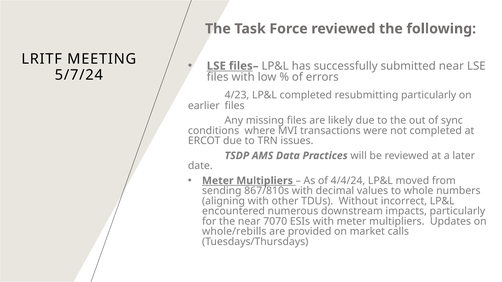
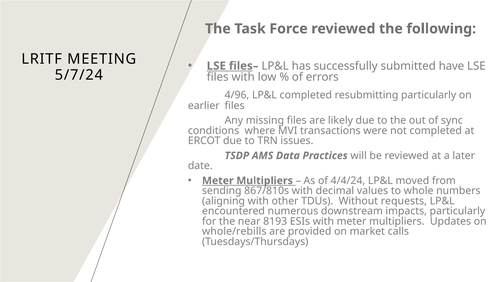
submitted near: near -> have
4/23: 4/23 -> 4/96
incorrect: incorrect -> requests
7070: 7070 -> 8193
